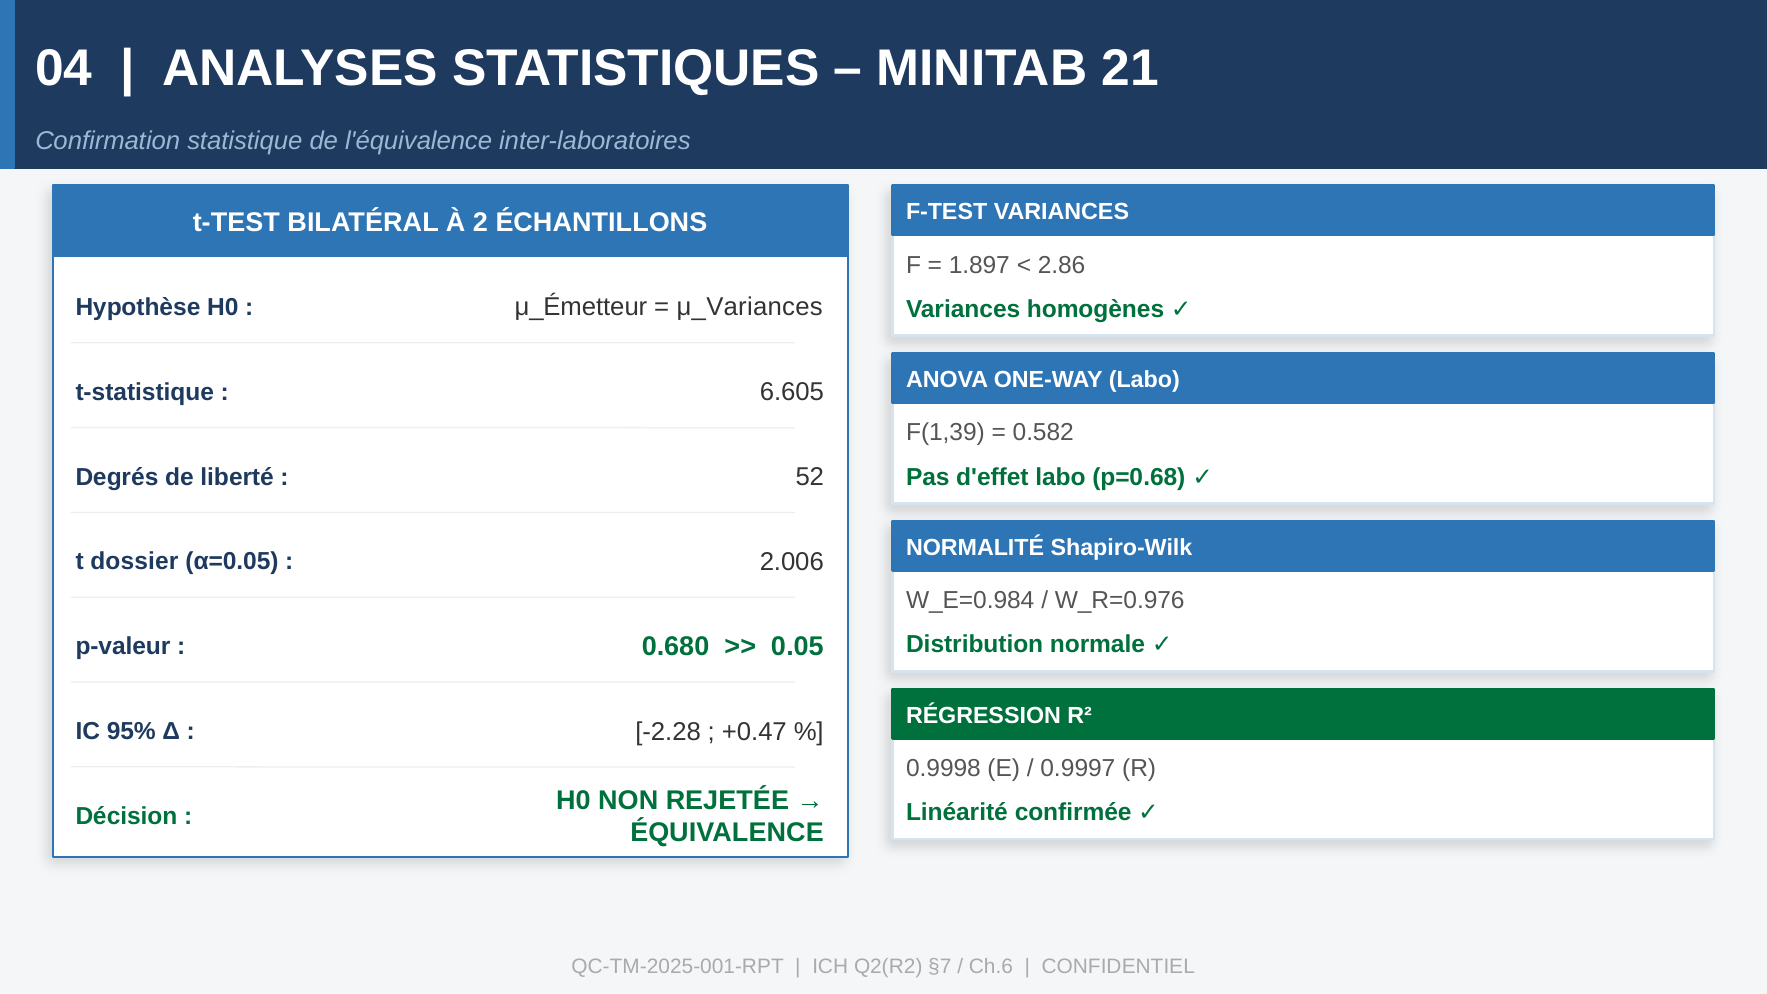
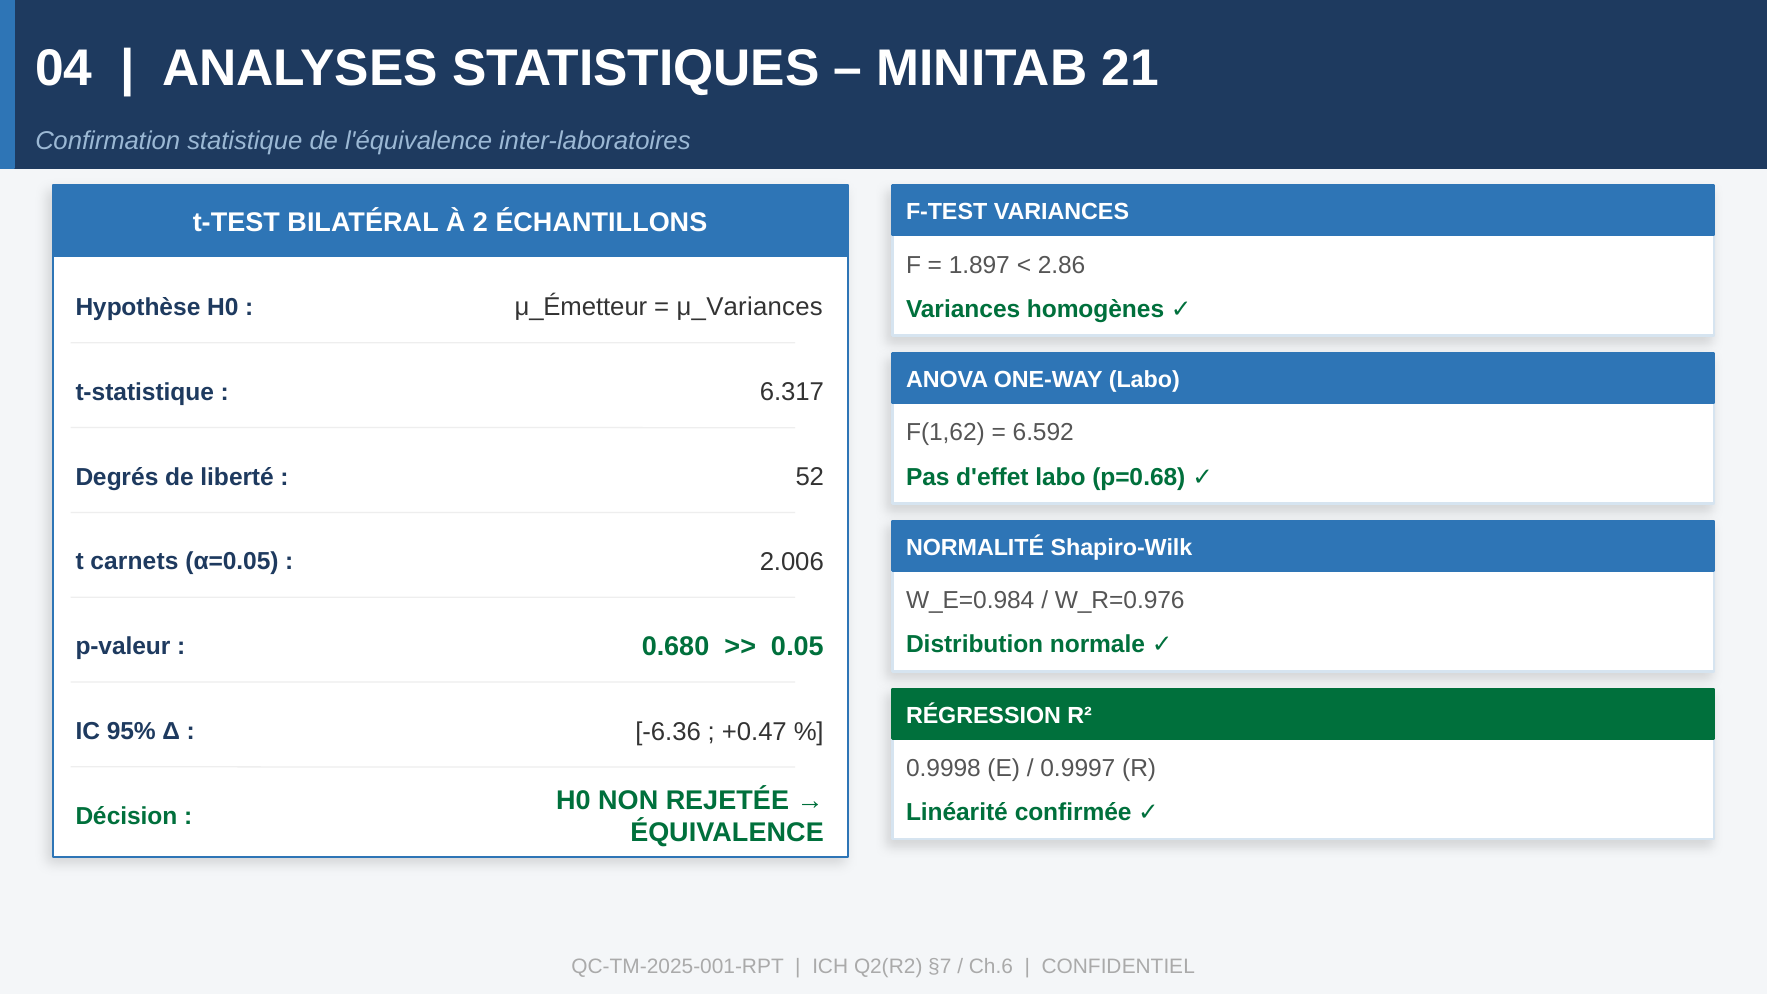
6.605: 6.605 -> 6.317
F(1,39: F(1,39 -> F(1,62
0.582: 0.582 -> 6.592
dossier: dossier -> carnets
-2.28: -2.28 -> -6.36
